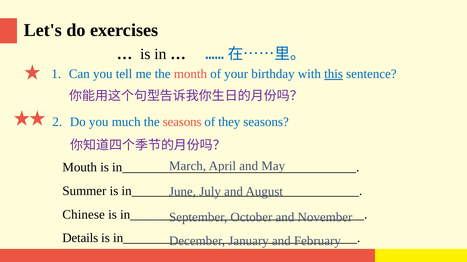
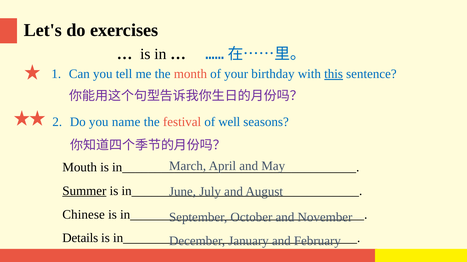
much: much -> name
the seasons: seasons -> festival
they: they -> well
Summer underline: none -> present
